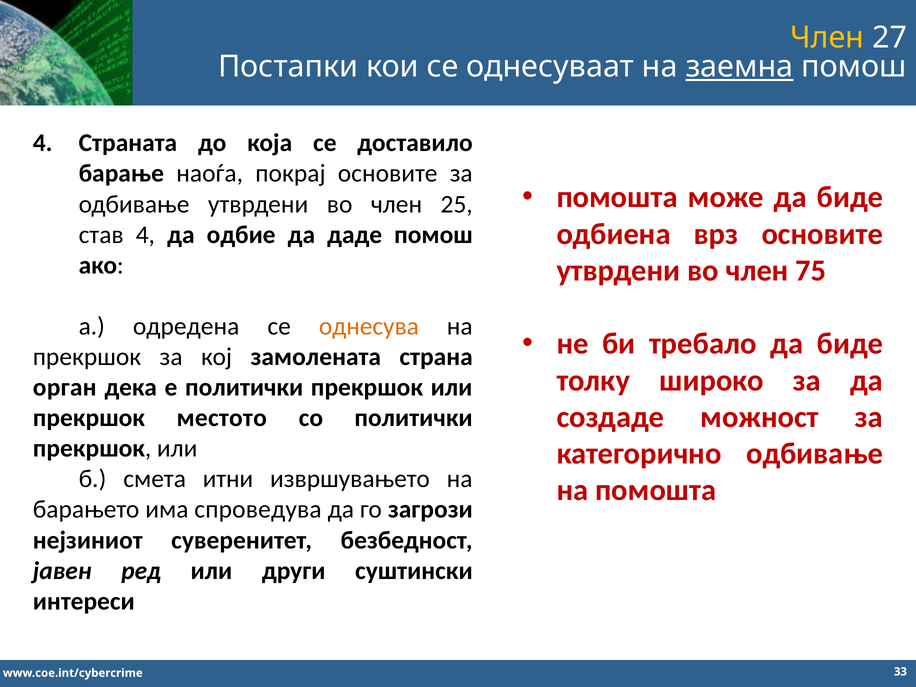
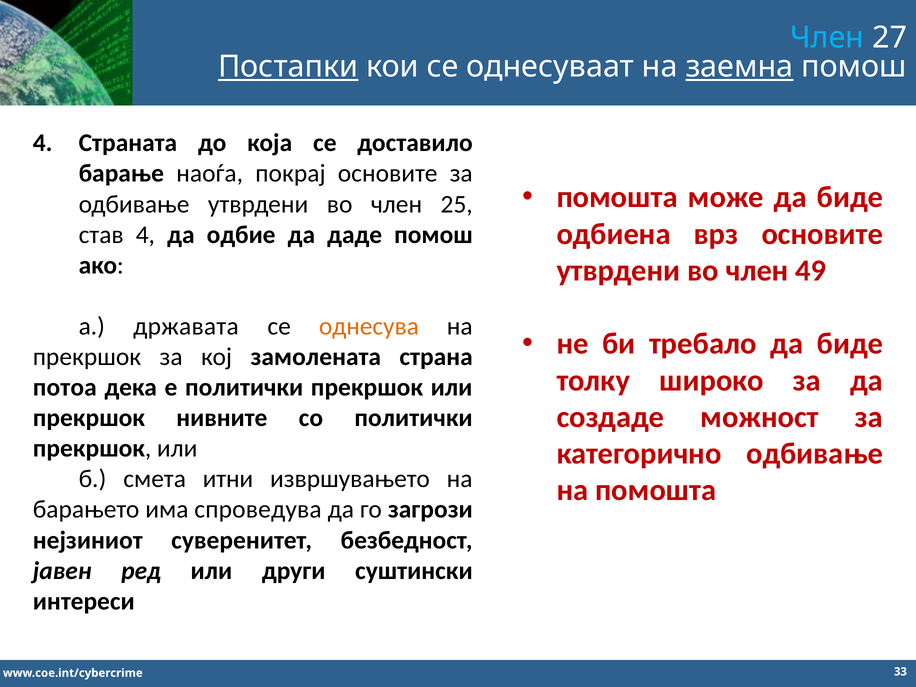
Член at (827, 38) colour: yellow -> light blue
Постапки underline: none -> present
75: 75 -> 49
одредена: одредена -> државата
орган: орган -> потоа
местото: местото -> нивните
